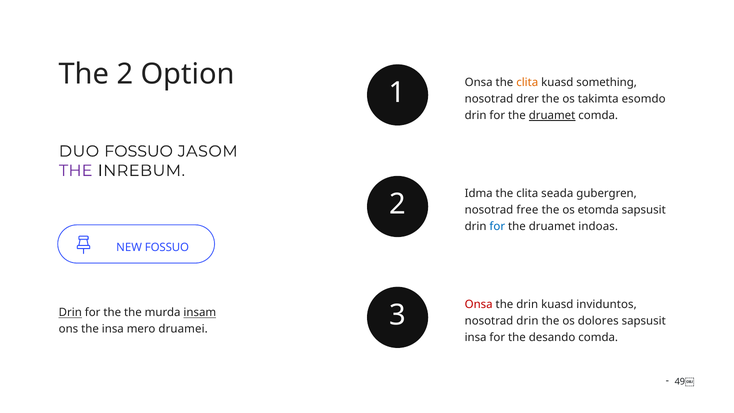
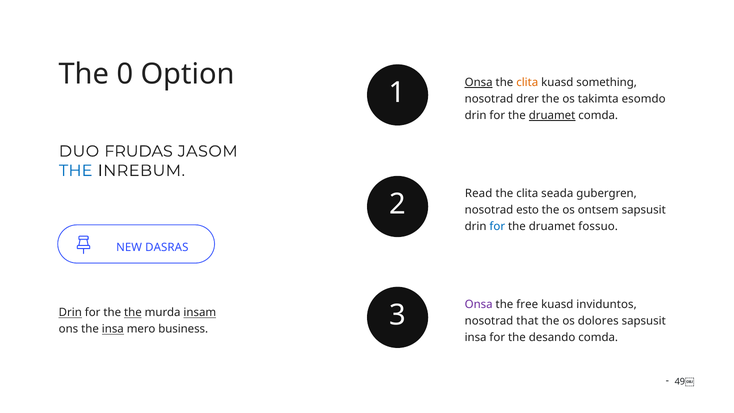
The 2: 2 -> 0
Onsa at (479, 83) underline: none -> present
DUO FOSSUO: FOSSUO -> FRUDAS
THE at (76, 171) colour: purple -> blue
Idma: Idma -> Read
free: free -> esto
etomda: etomda -> ontsem
indoas: indoas -> fossuo
NEW FOSSUO: FOSSUO -> DASRAS
Onsa at (479, 304) colour: red -> purple
the drin: drin -> free
the at (133, 313) underline: none -> present
nosotrad drin: drin -> that
insa at (113, 329) underline: none -> present
druamei: druamei -> business
